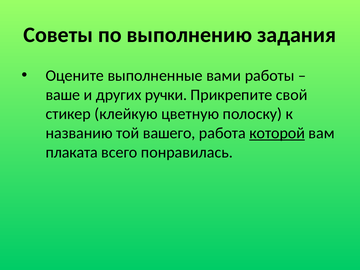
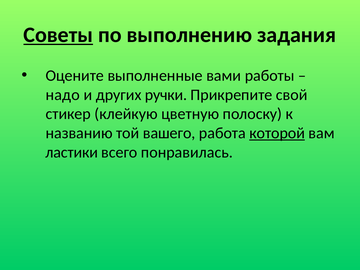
Советы underline: none -> present
ваше: ваше -> надо
плаката: плаката -> ластики
